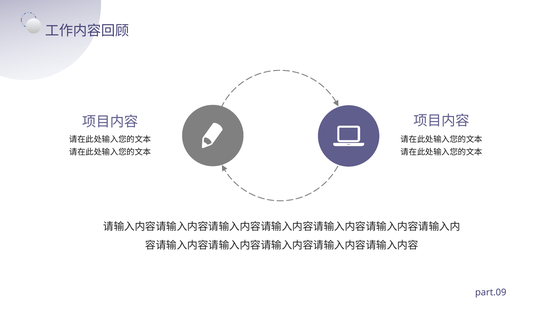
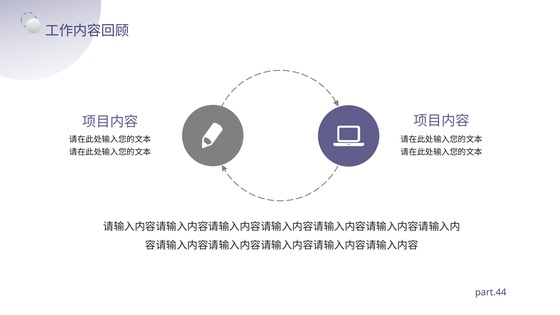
part.09: part.09 -> part.44
